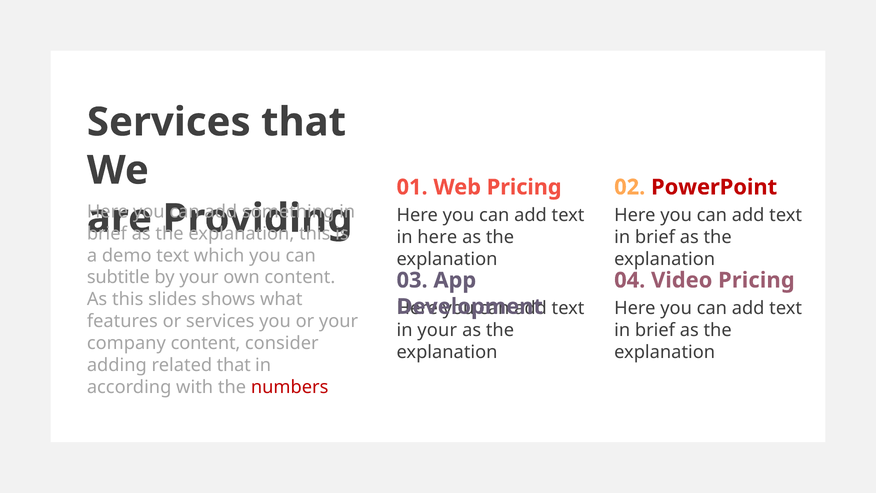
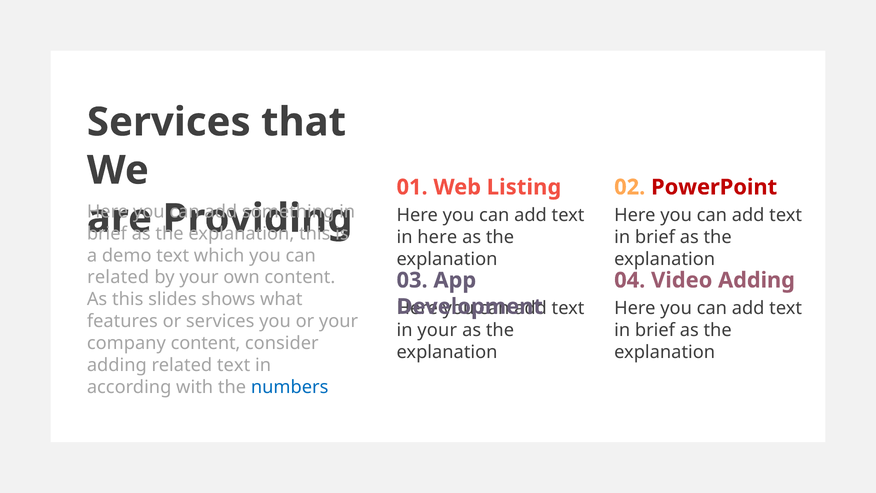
Web Pricing: Pricing -> Listing
subtitle at (118, 277): subtitle -> related
Video Pricing: Pricing -> Adding
related that: that -> text
numbers colour: red -> blue
